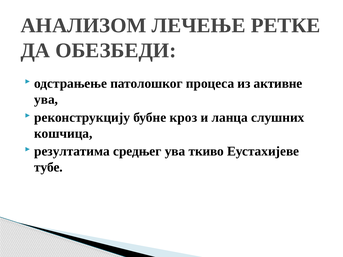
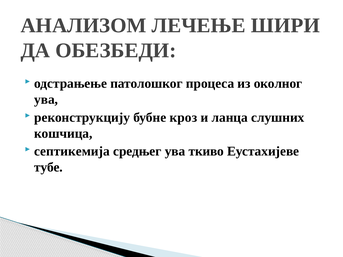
РЕТКЕ: РЕТКЕ -> ШИРИ
активне: активне -> околног
резултатима: резултатима -> септикемија
